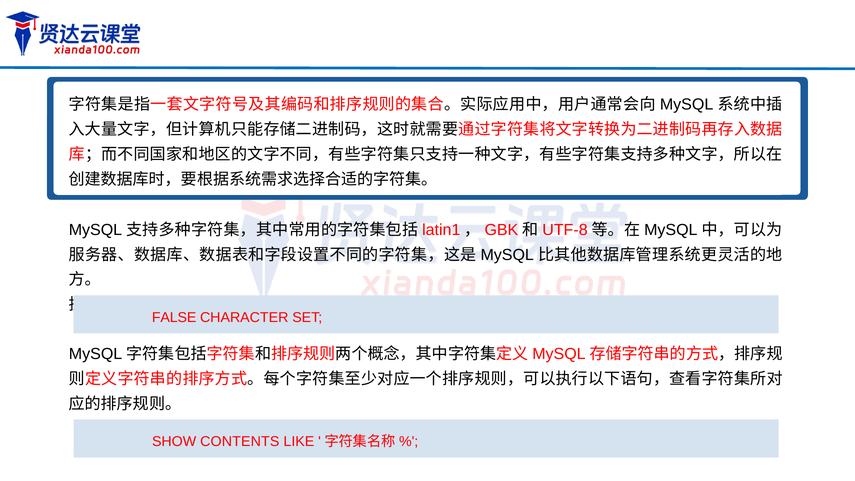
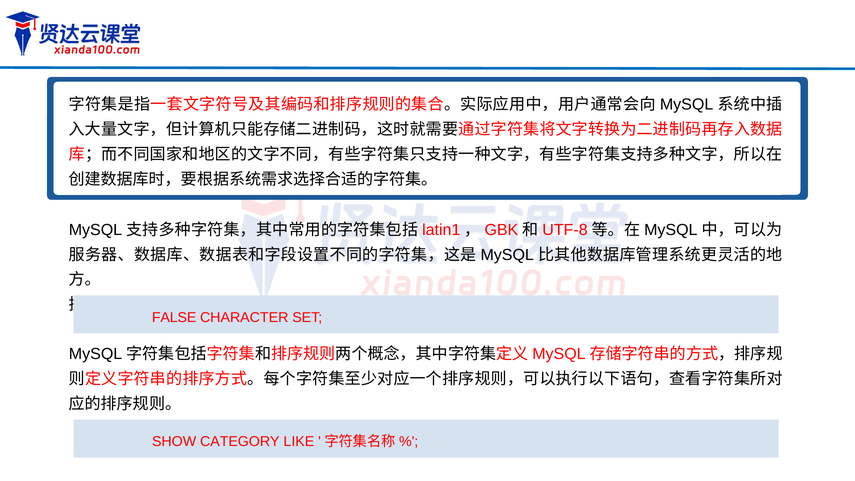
CONTENTS: CONTENTS -> CATEGORY
